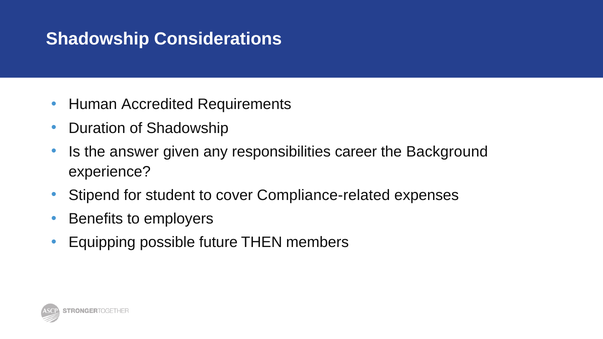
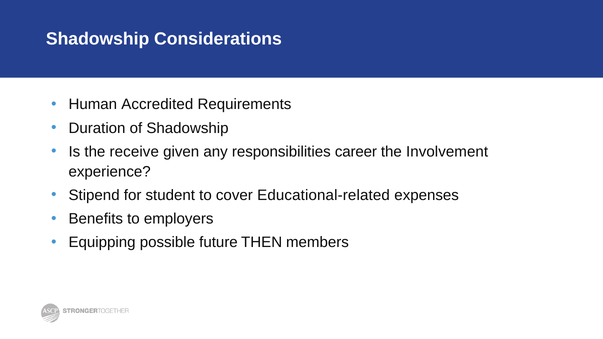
answer: answer -> receive
Background: Background -> Involvement
Compliance-related: Compliance-related -> Educational-related
